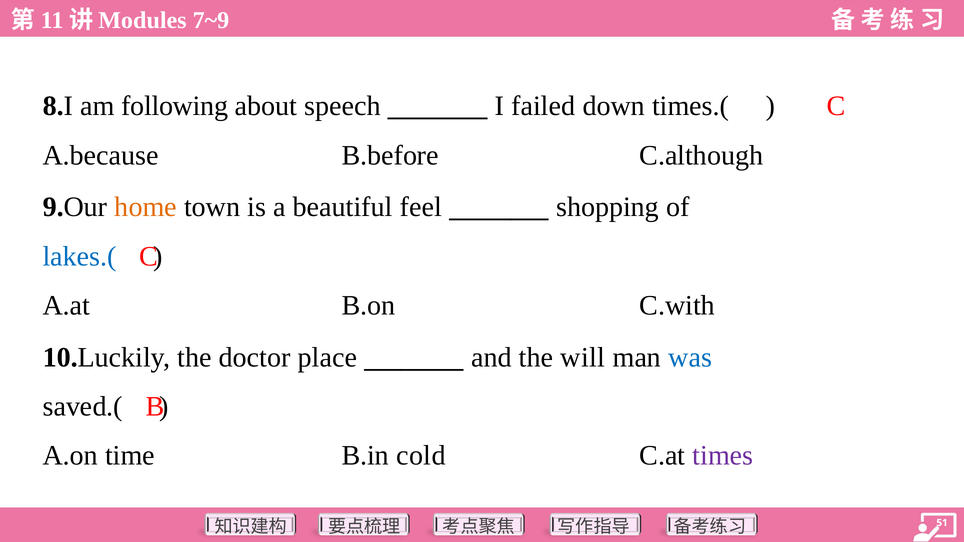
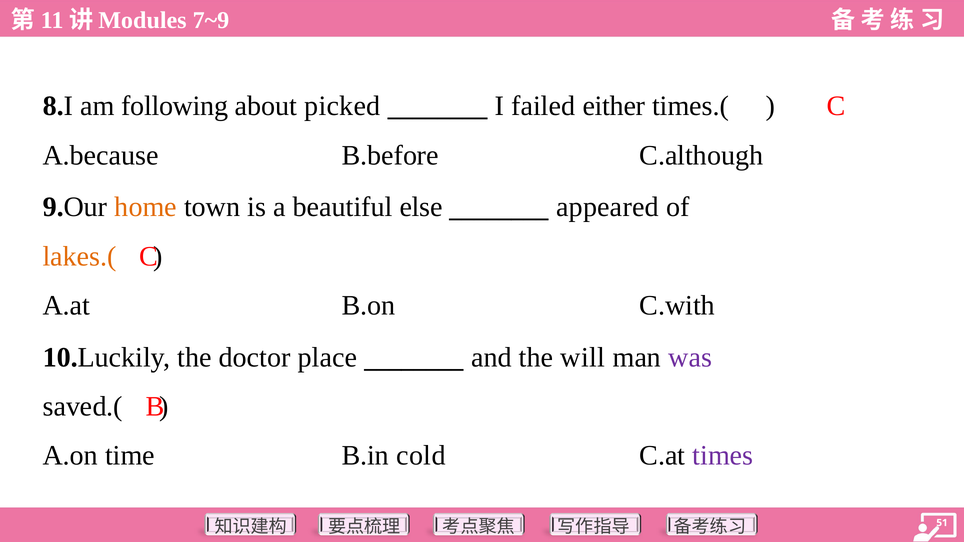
speech: speech -> picked
down: down -> either
feel: feel -> else
shopping: shopping -> appeared
lakes.( colour: blue -> orange
was colour: blue -> purple
